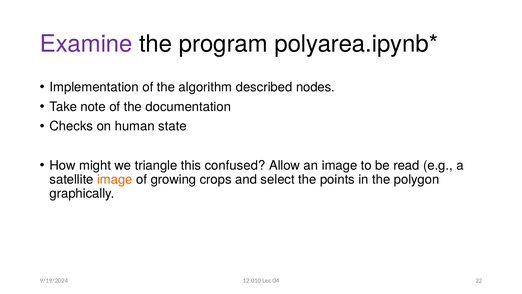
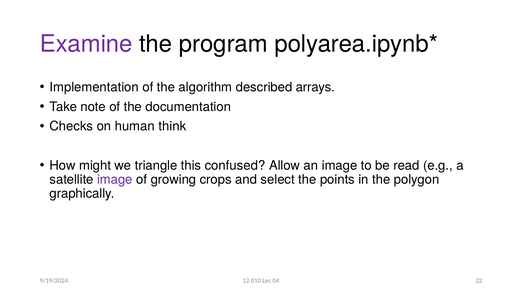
nodes: nodes -> arrays
state: state -> think
image at (115, 179) colour: orange -> purple
